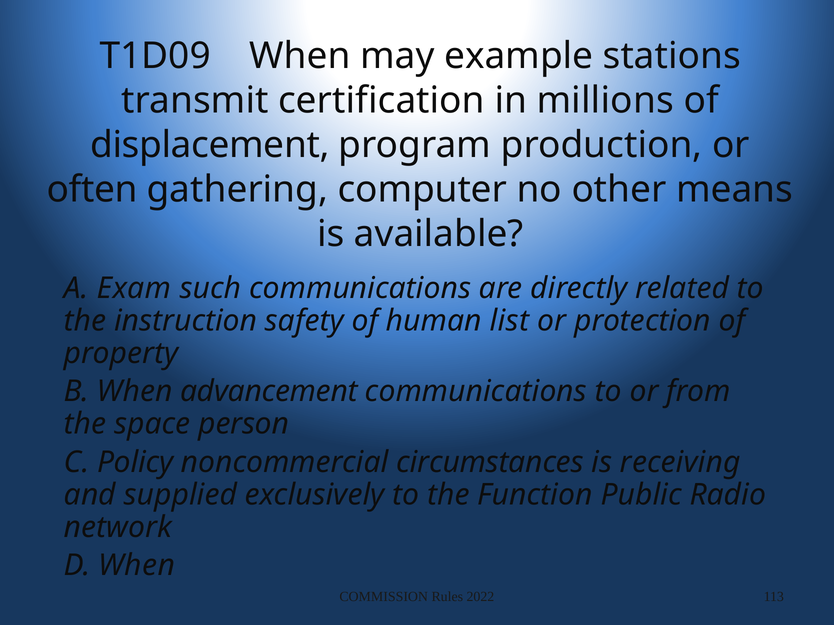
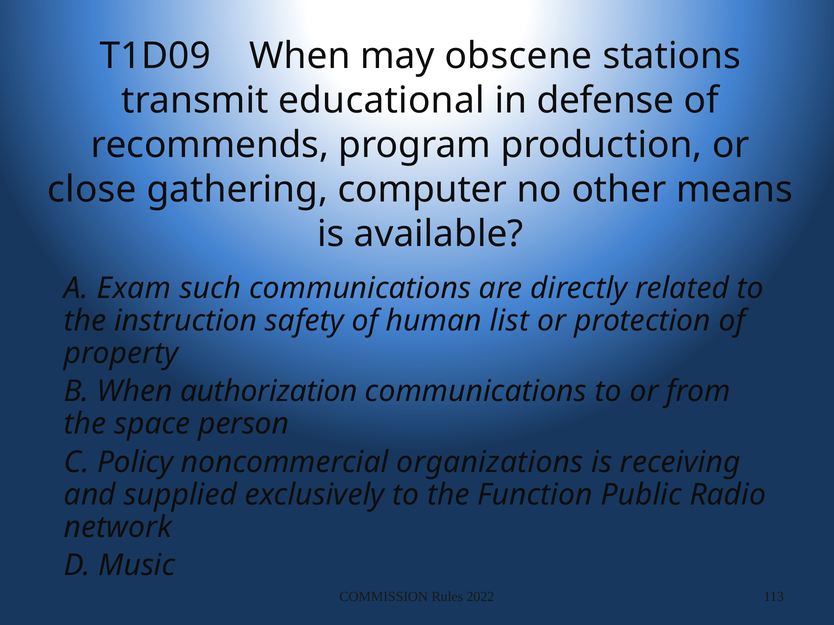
example: example -> obscene
certification: certification -> educational
millions: millions -> defense
displacement: displacement -> recommends
often: often -> close
advancement: advancement -> authorization
circumstances: circumstances -> organizations
D When: When -> Music
